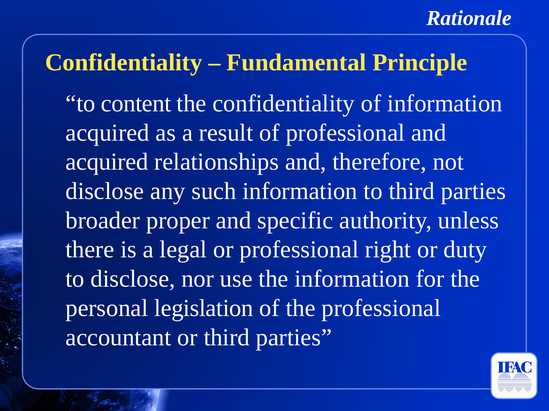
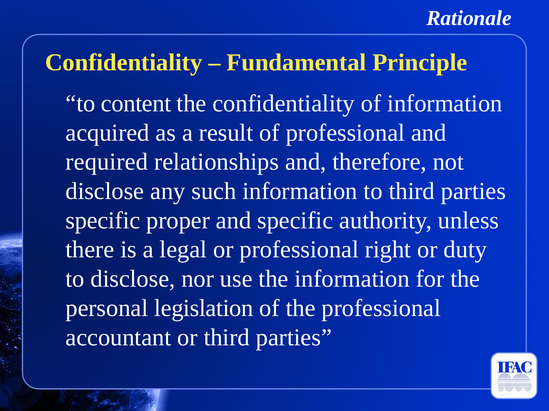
acquired at (107, 162): acquired -> required
broader at (103, 221): broader -> specific
